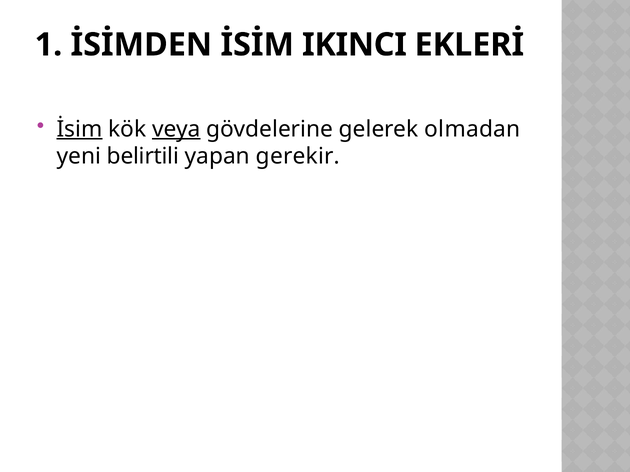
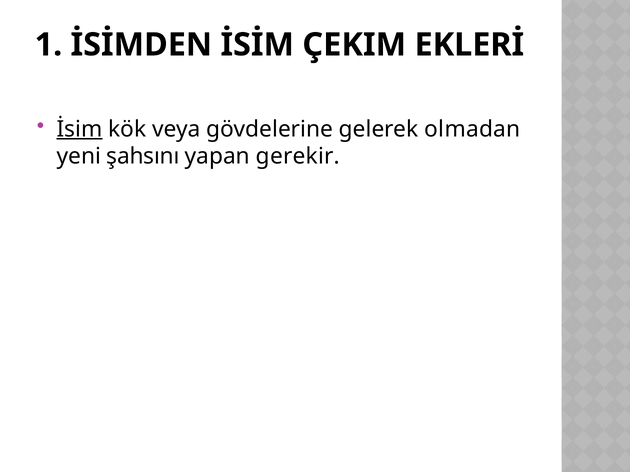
IKINCI: IKINCI -> ÇEKIM
veya underline: present -> none
belirtili: belirtili -> şahsını
